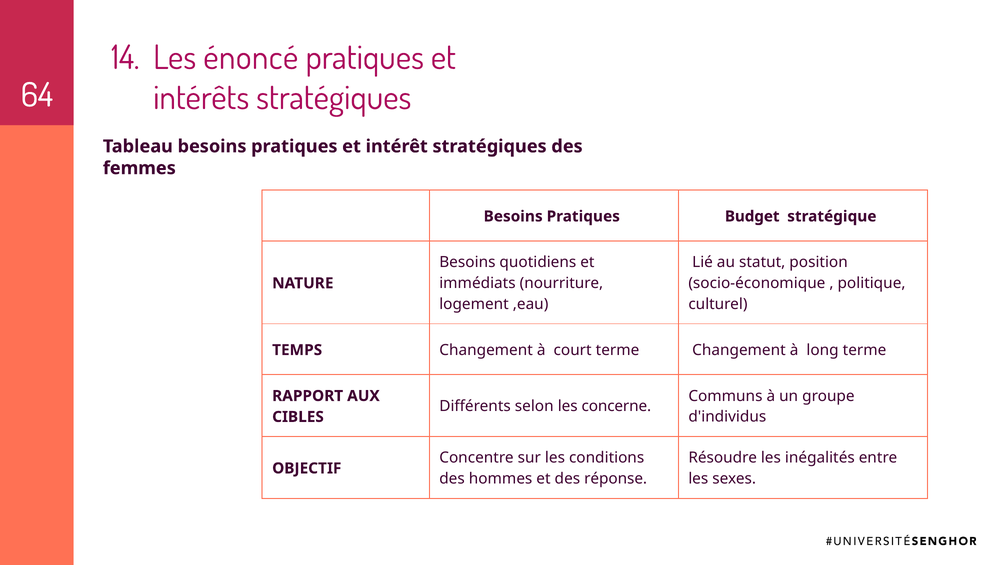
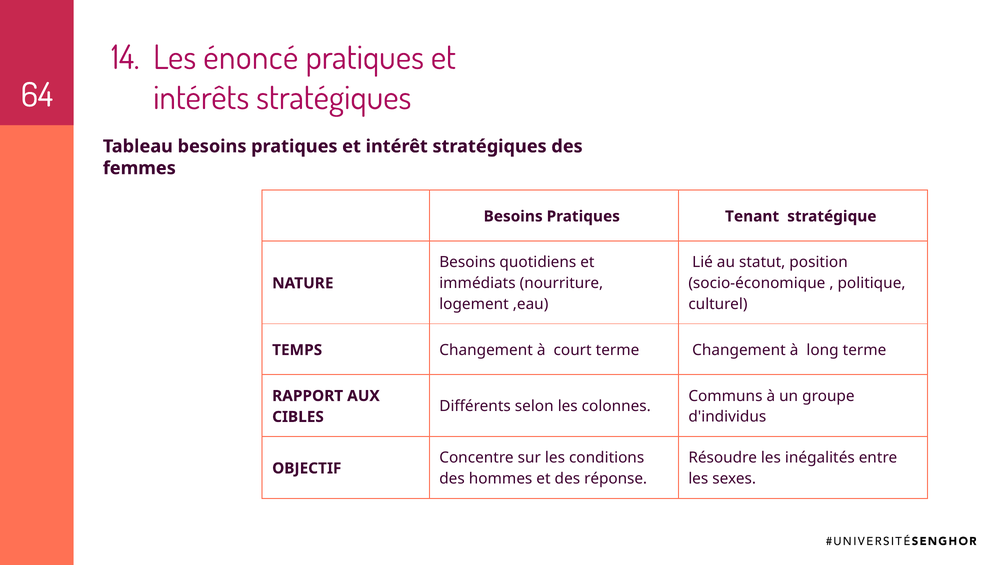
Budget: Budget -> Tenant
concerne: concerne -> colonnes
